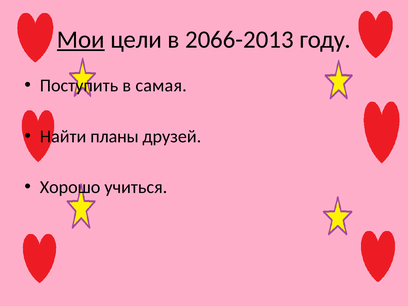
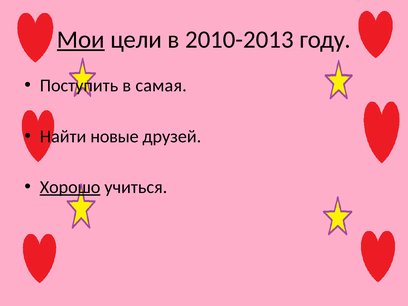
2066-2013: 2066-2013 -> 2010-2013
планы: планы -> новые
Хорошо underline: none -> present
